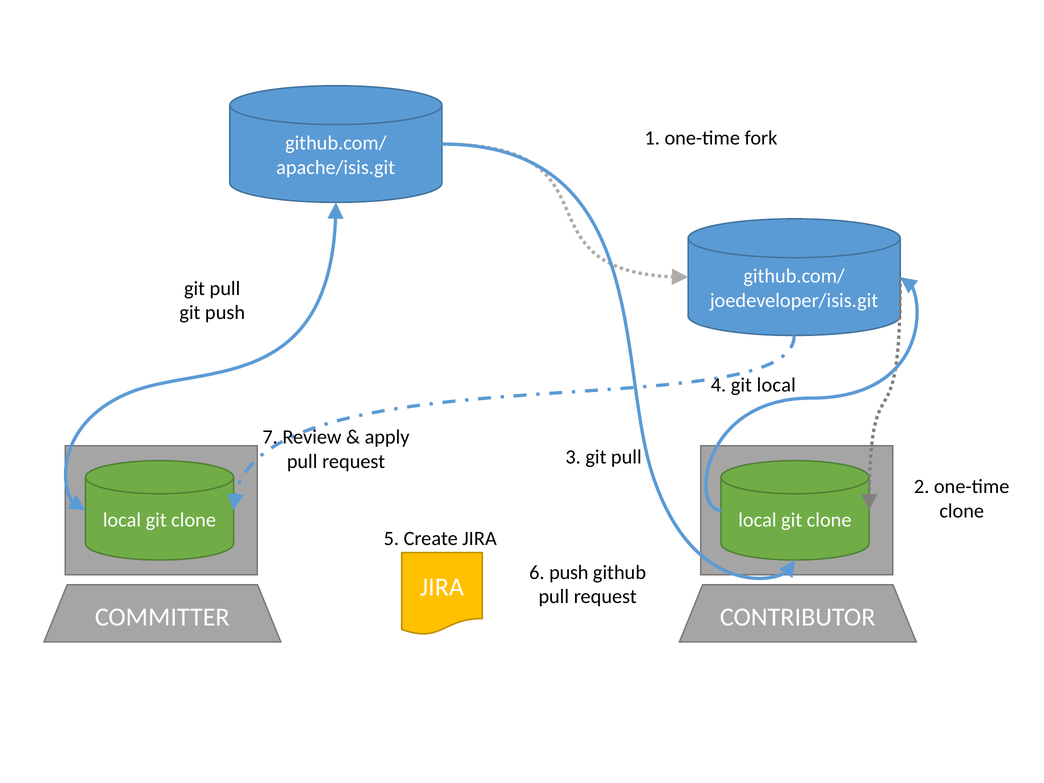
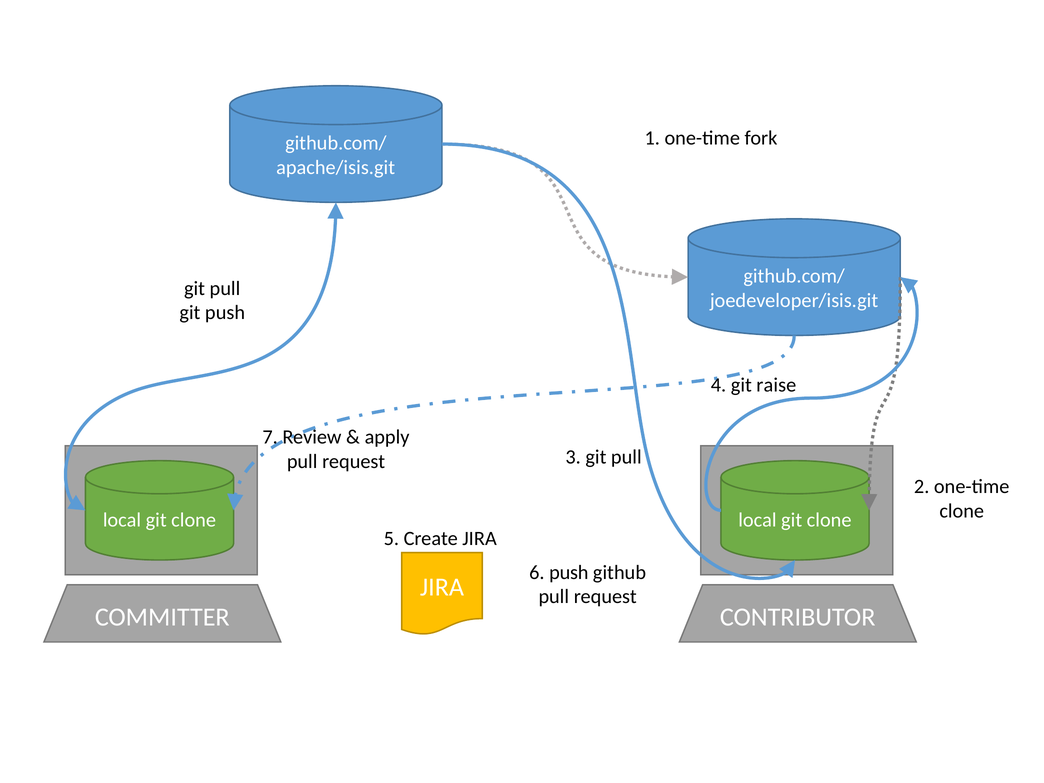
git local: local -> raise
